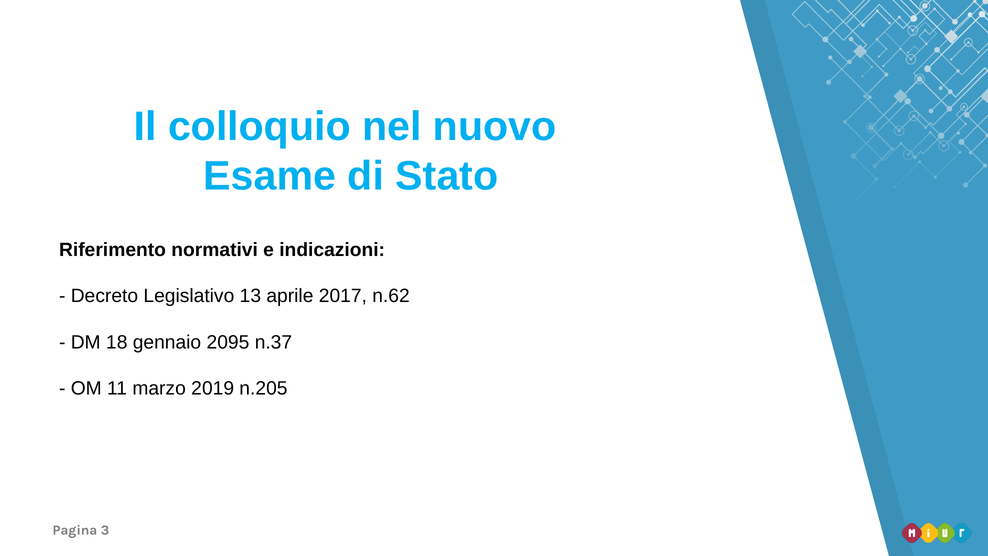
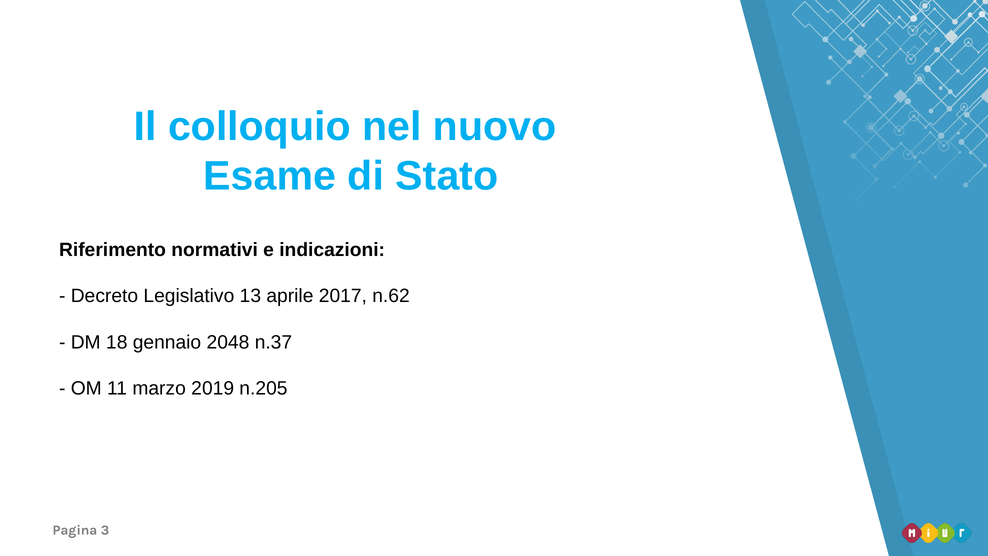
2095: 2095 -> 2048
